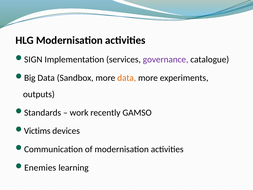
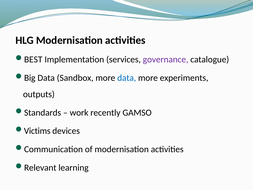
SIGN: SIGN -> BEST
data at (127, 78) colour: orange -> blue
Enemies: Enemies -> Relevant
